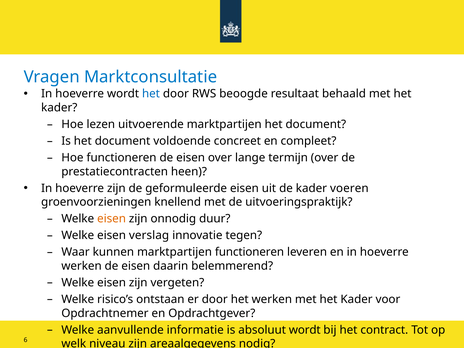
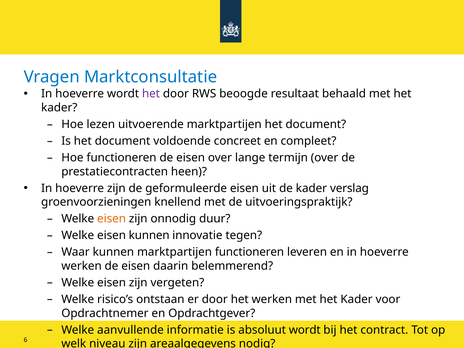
het at (151, 94) colour: blue -> purple
voeren: voeren -> verslag
eisen verslag: verslag -> kunnen
